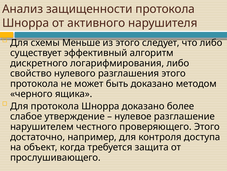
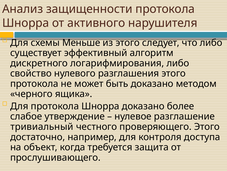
нарушителем: нарушителем -> тривиальный
